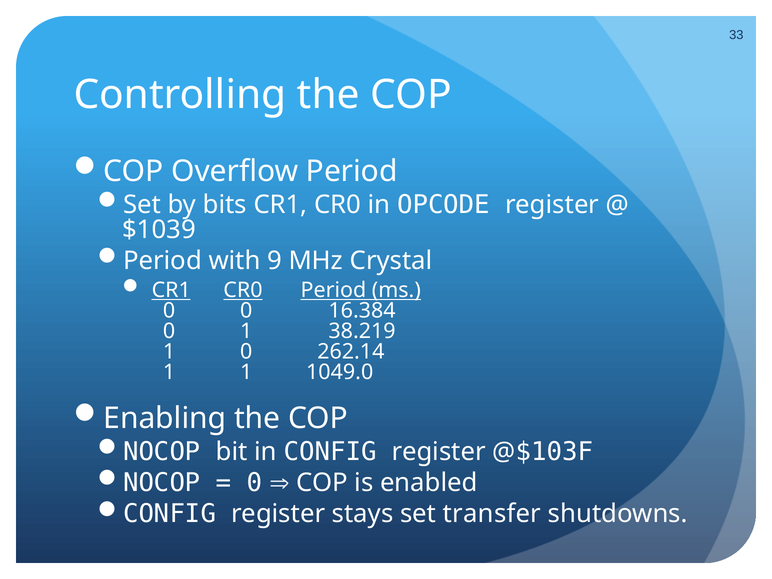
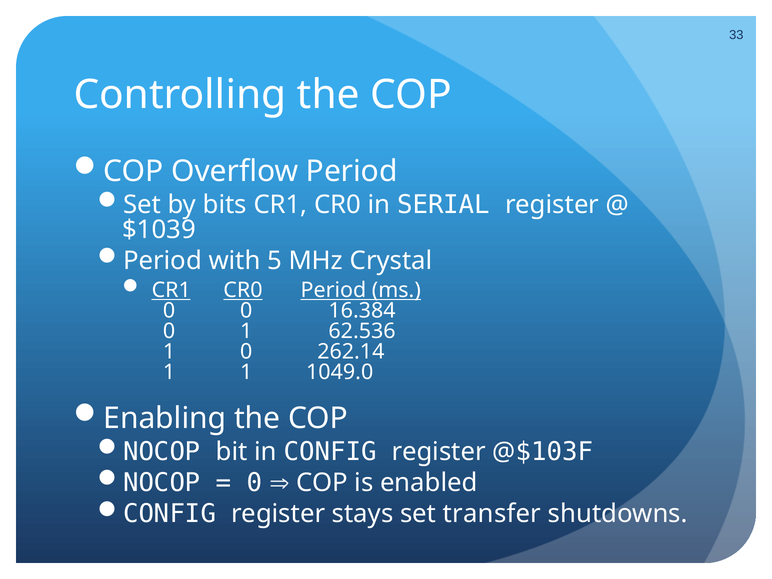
OPCODE: OPCODE -> SERIAL
9: 9 -> 5
38.219: 38.219 -> 62.536
